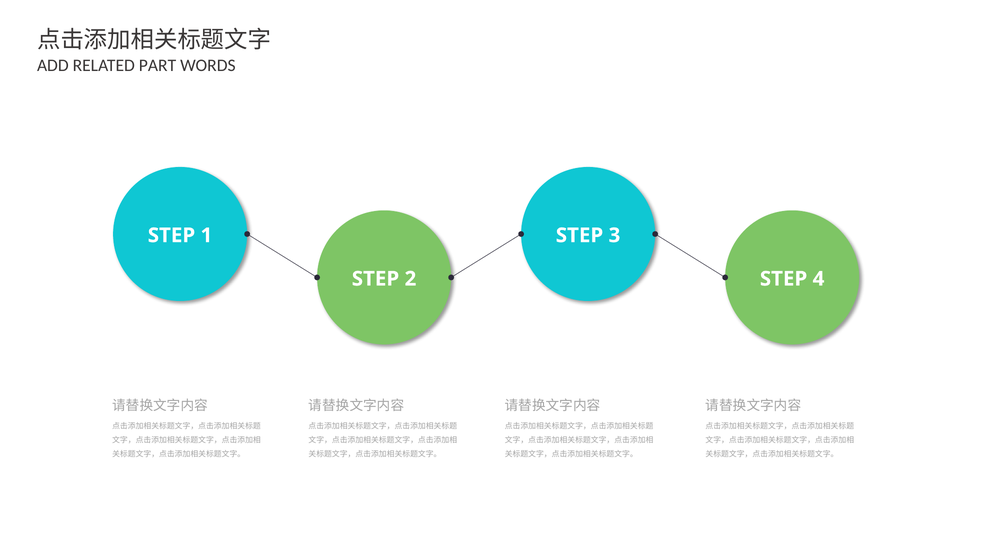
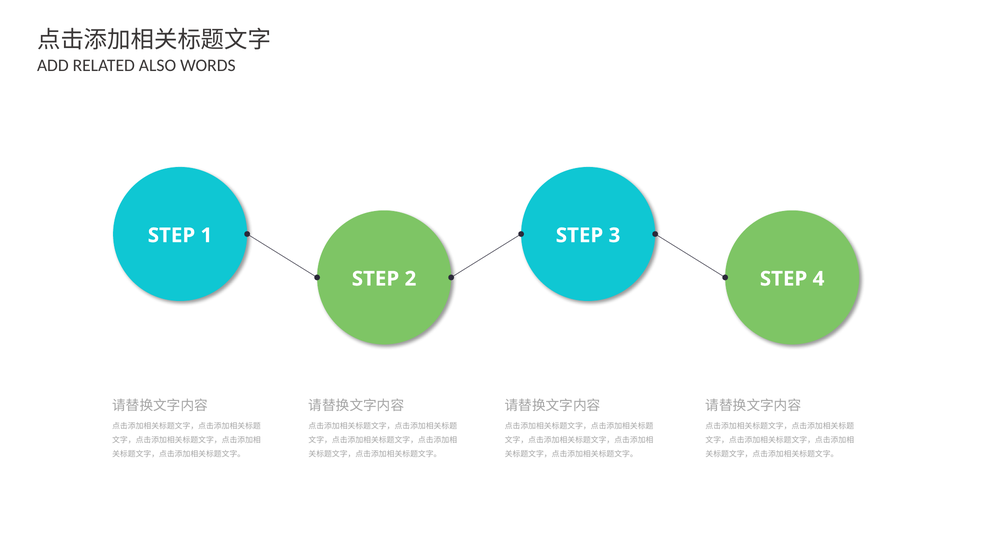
PART: PART -> ALSO
